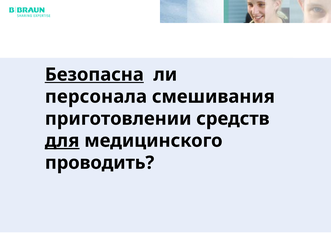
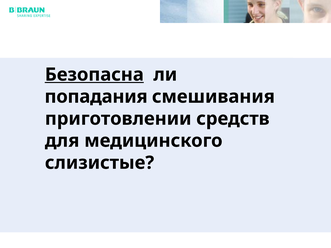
персонала: персонала -> попадания
для underline: present -> none
проводить: проводить -> слизистые
